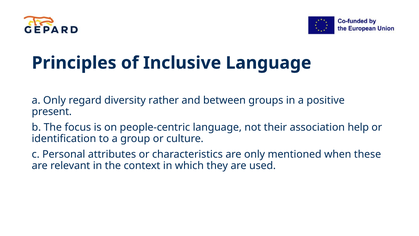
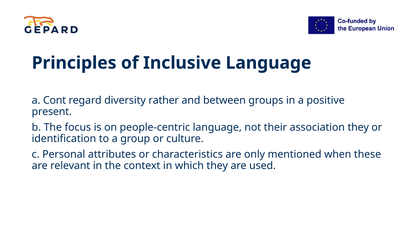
a Only: Only -> Cont
association help: help -> they
